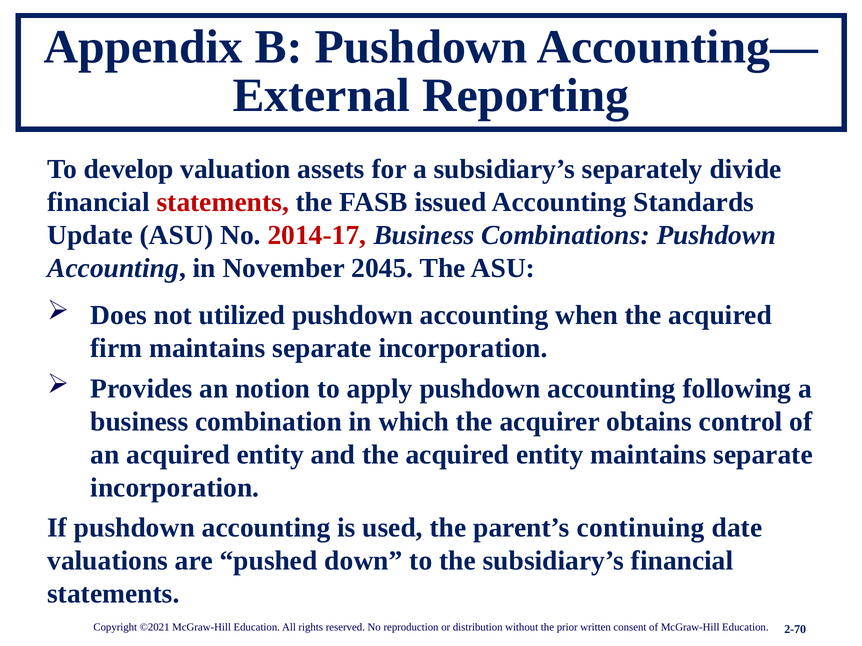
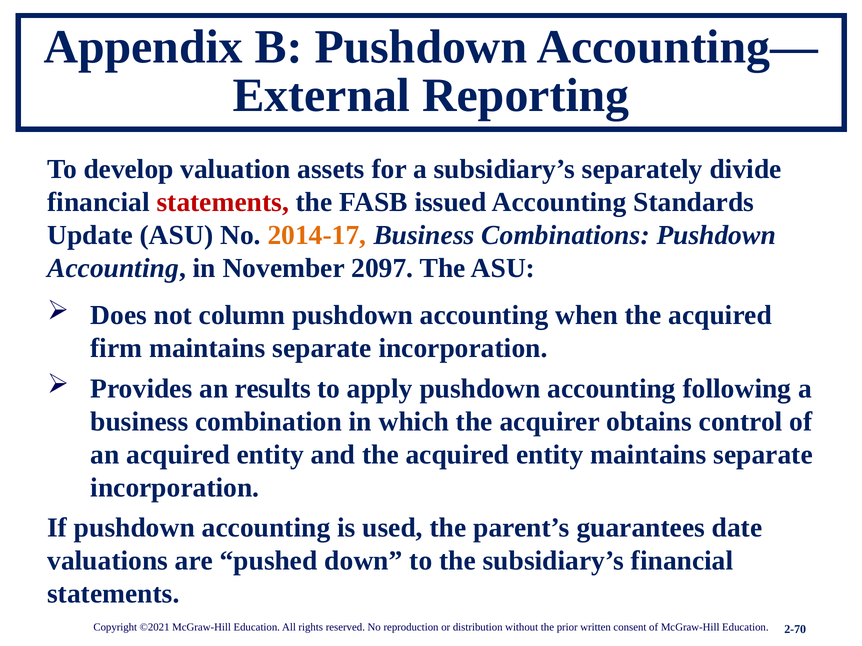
2014-17 colour: red -> orange
2045: 2045 -> 2097
utilized: utilized -> column
notion: notion -> results
continuing: continuing -> guarantees
